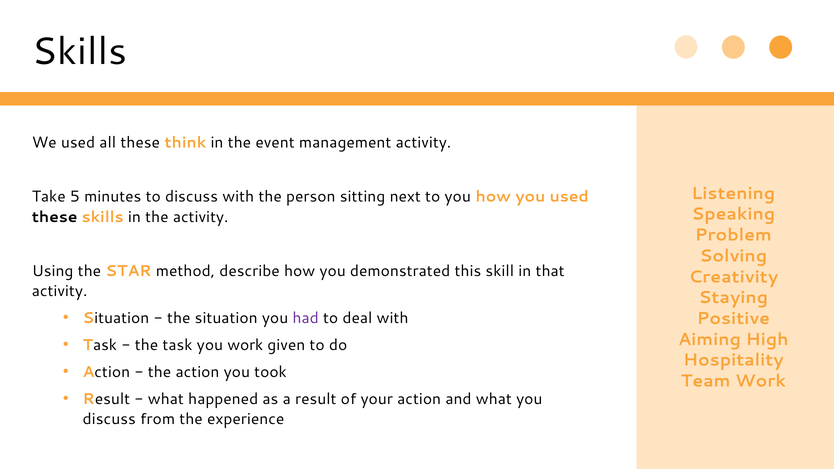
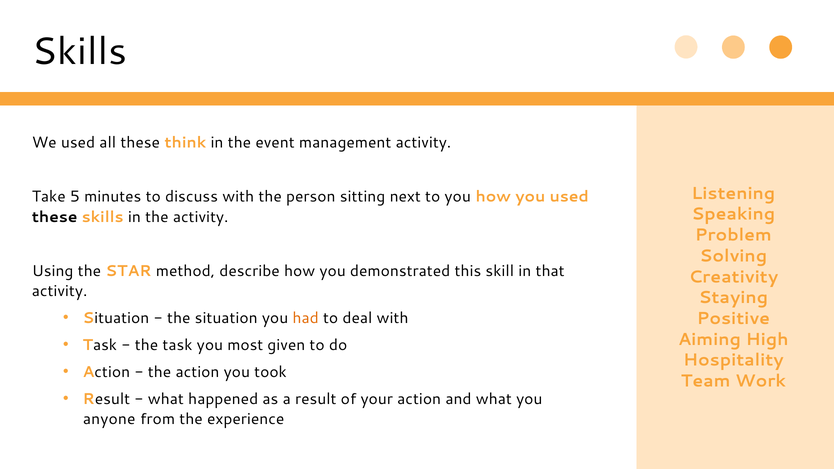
had colour: purple -> orange
you work: work -> most
discuss at (109, 419): discuss -> anyone
